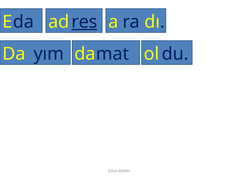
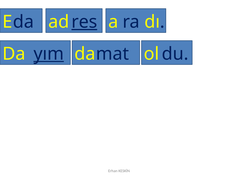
yım underline: none -> present
